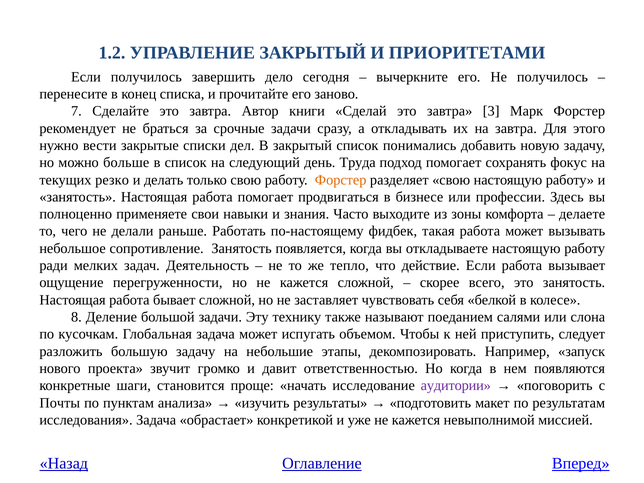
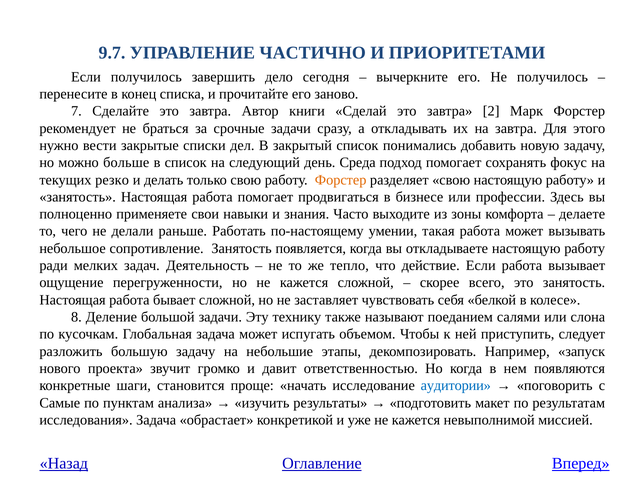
1.2: 1.2 -> 9.7
УПРАВЛЕНИЕ ЗАКРЫТЫЙ: ЗАКРЫТЫЙ -> ЧАСТИЧНО
3: 3 -> 2
Труда: Труда -> Среда
фидбек: фидбек -> умении
аудитории colour: purple -> blue
Почты: Почты -> Самые
